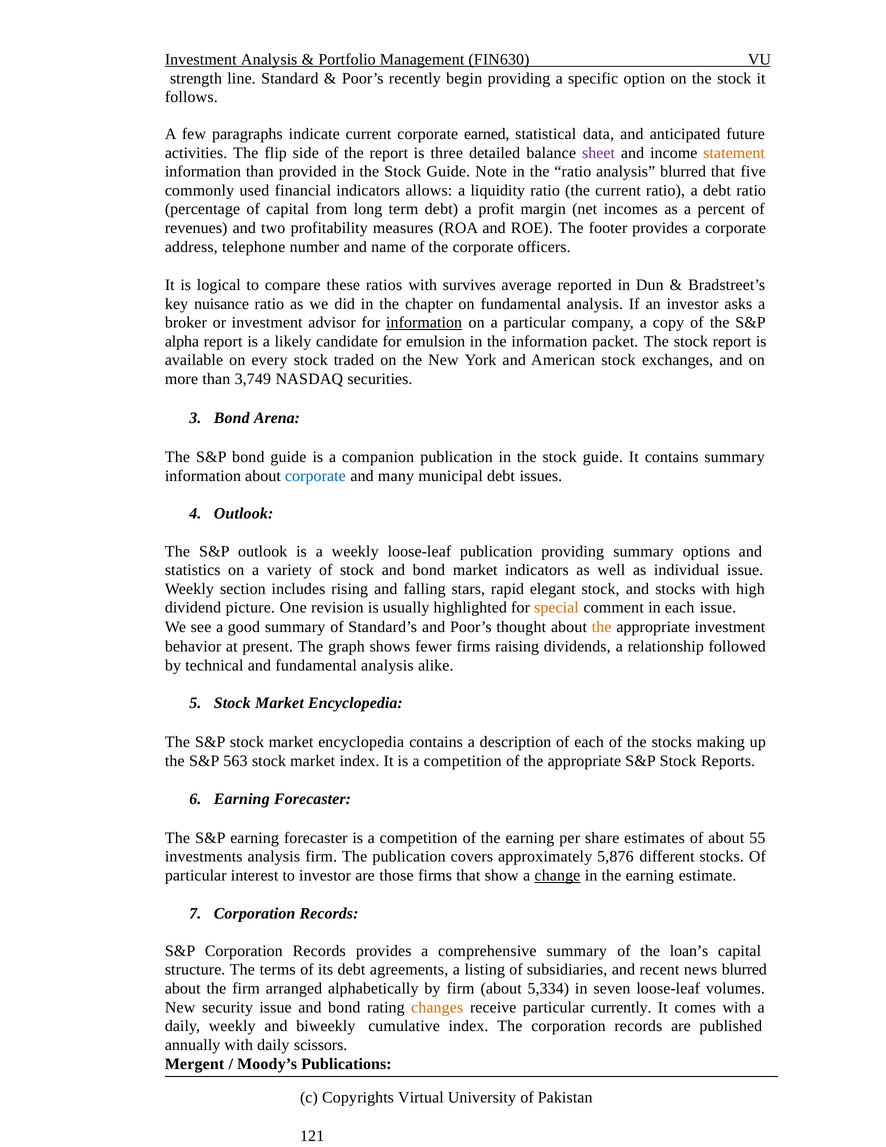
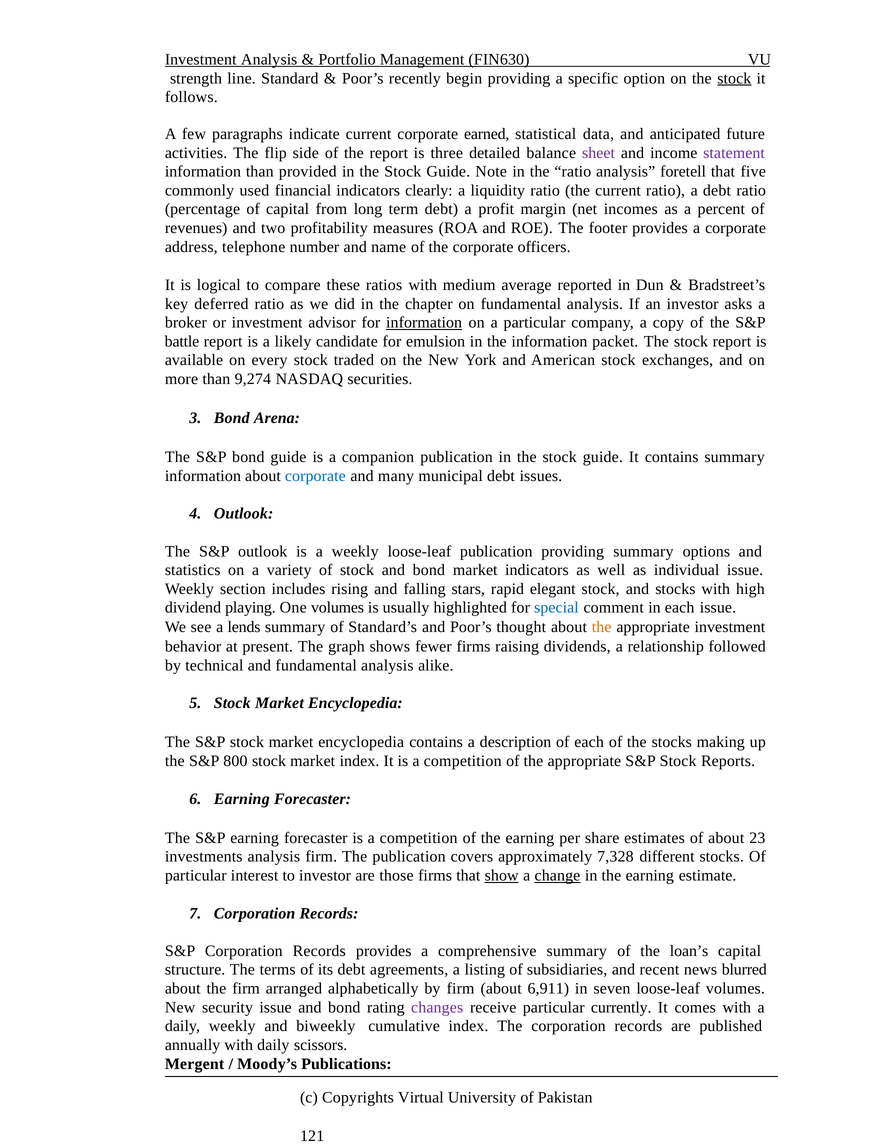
stock at (734, 78) underline: none -> present
statement colour: orange -> purple
analysis blurred: blurred -> foretell
allows: allows -> clearly
survives: survives -> medium
nuisance: nuisance -> deferred
alpha: alpha -> battle
3,749: 3,749 -> 9,274
picture: picture -> playing
One revision: revision -> volumes
special colour: orange -> blue
good: good -> lends
563: 563 -> 800
55: 55 -> 23
5,876: 5,876 -> 7,328
show underline: none -> present
5,334: 5,334 -> 6,911
changes colour: orange -> purple
